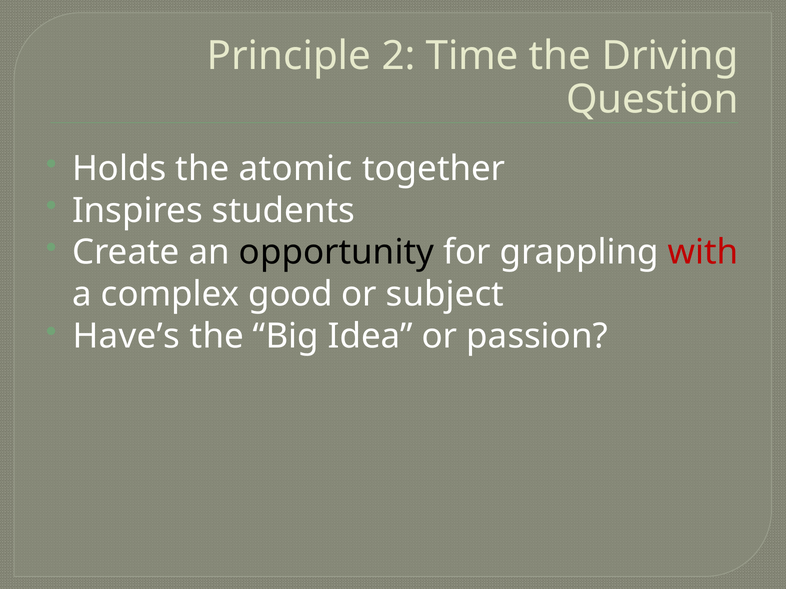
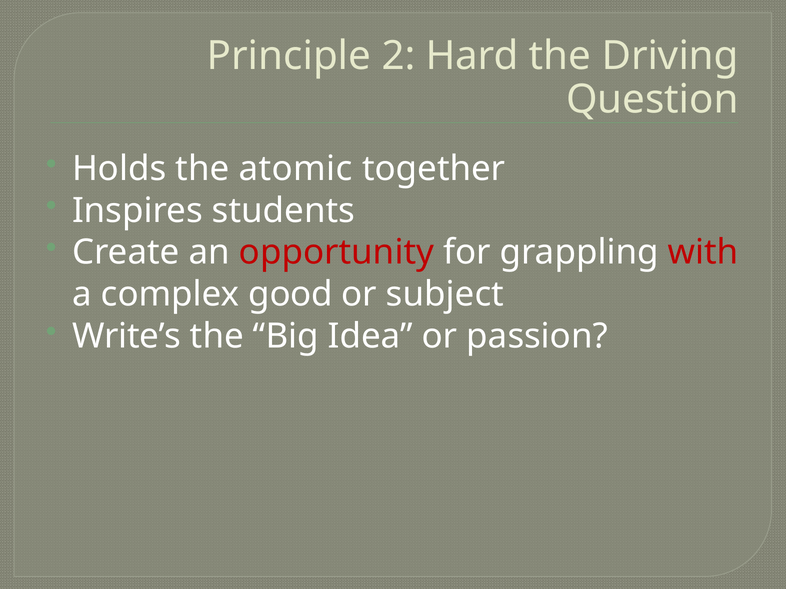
Time: Time -> Hard
opportunity colour: black -> red
Have’s: Have’s -> Write’s
